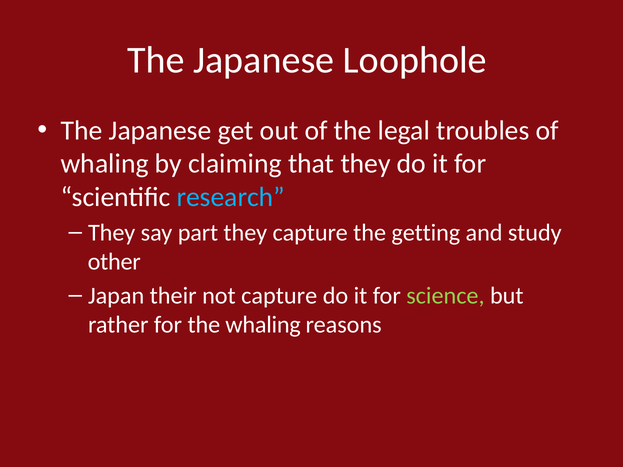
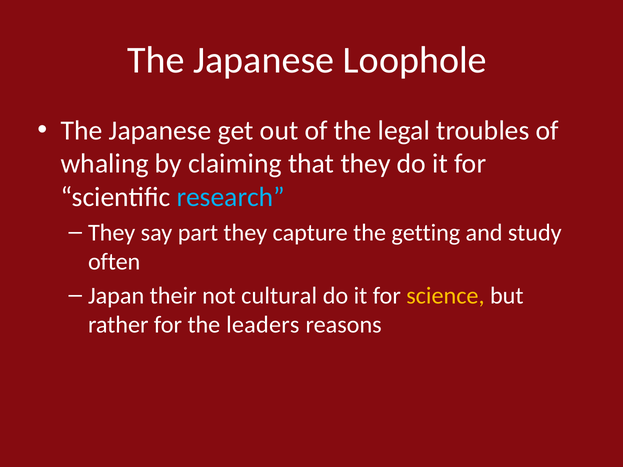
other: other -> often
not capture: capture -> cultural
science colour: light green -> yellow
the whaling: whaling -> leaders
